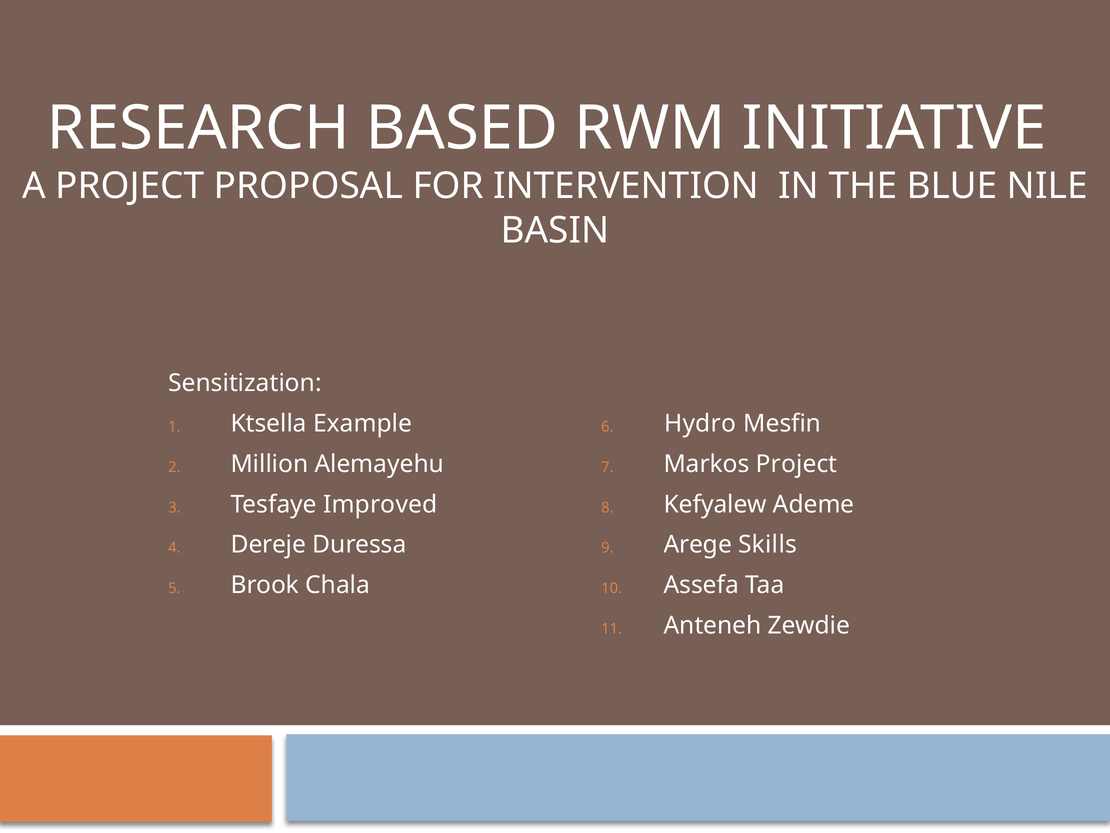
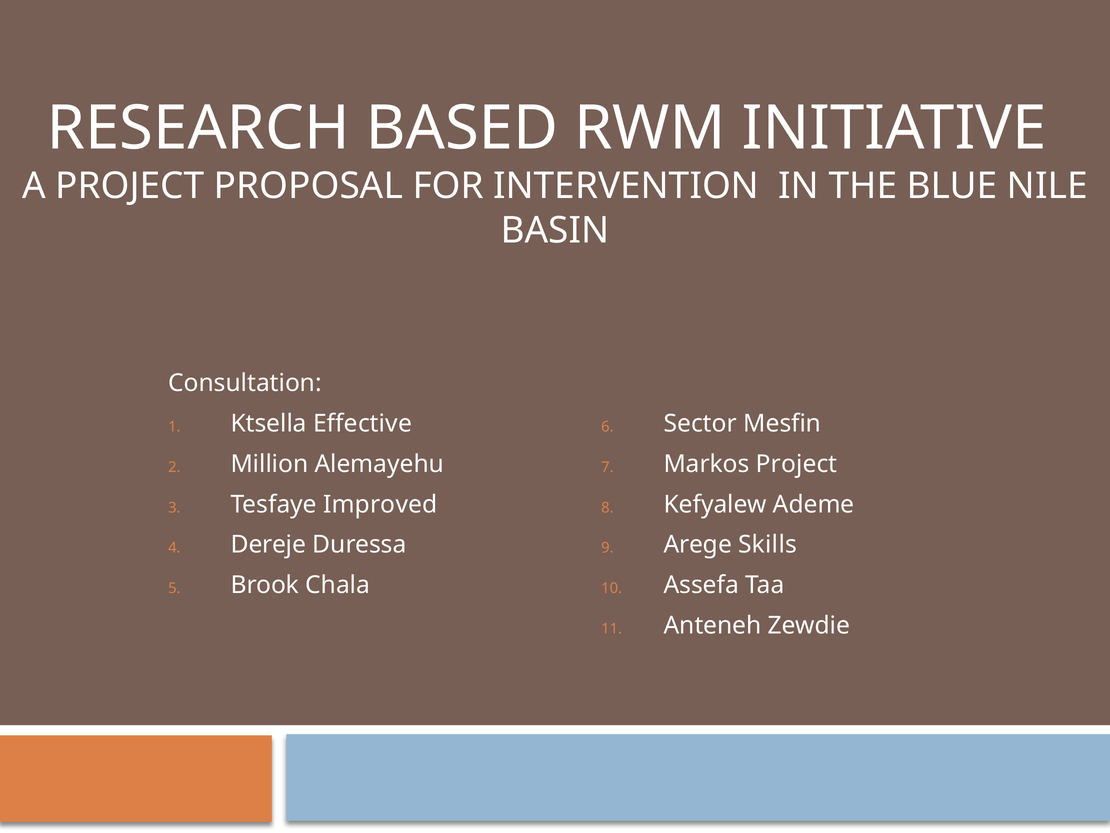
Sensitization: Sensitization -> Consultation
Example: Example -> Effective
Hydro: Hydro -> Sector
